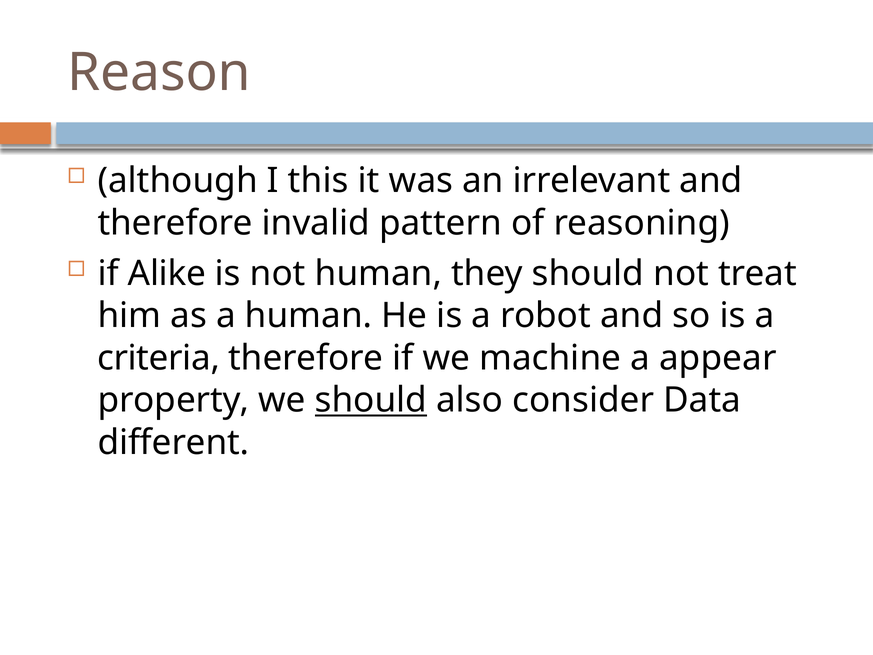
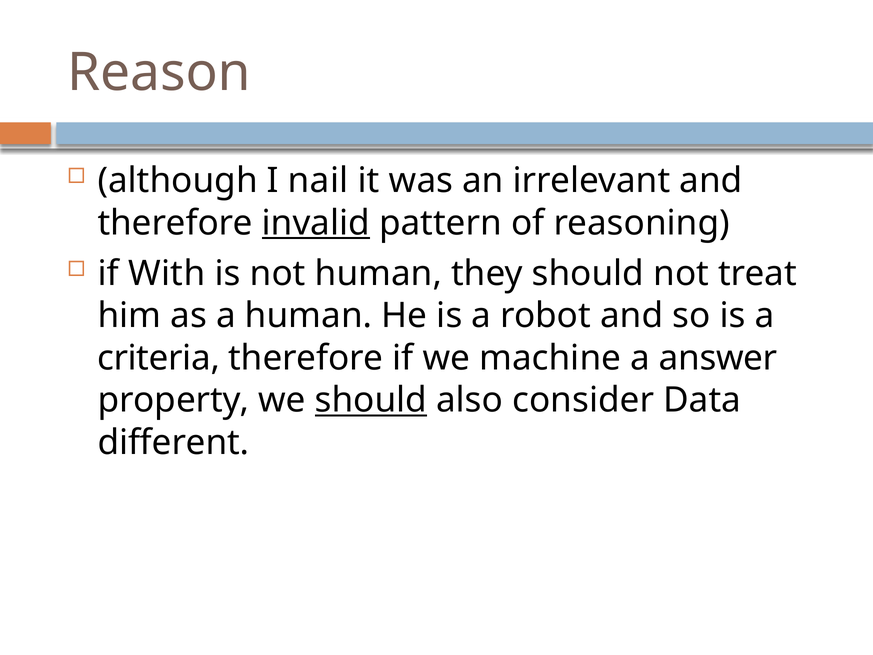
this: this -> nail
invalid underline: none -> present
Alike: Alike -> With
appear: appear -> answer
